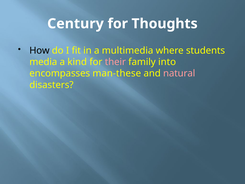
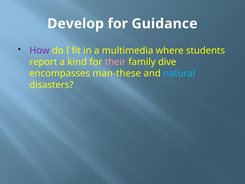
Century: Century -> Develop
Thoughts: Thoughts -> Guidance
How colour: black -> purple
media: media -> report
into: into -> dive
natural colour: pink -> light blue
